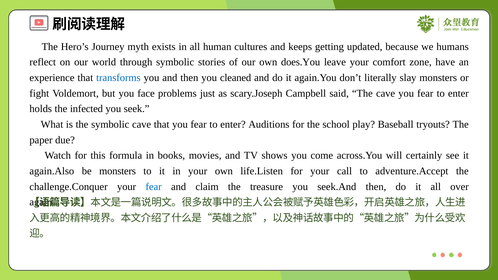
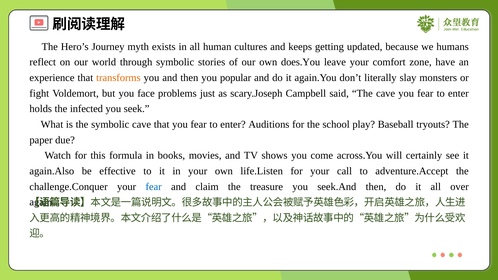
transforms colour: blue -> orange
cleaned: cleaned -> popular
be monsters: monsters -> effective
